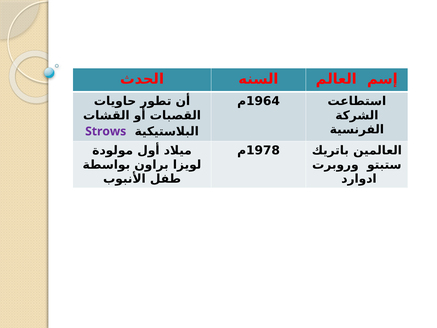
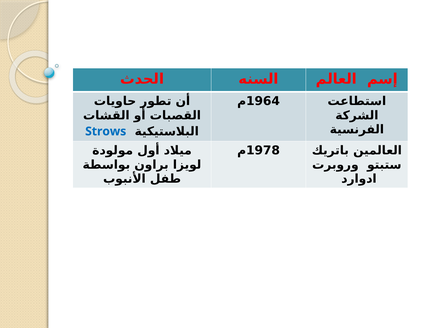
Strows colour: purple -> blue
